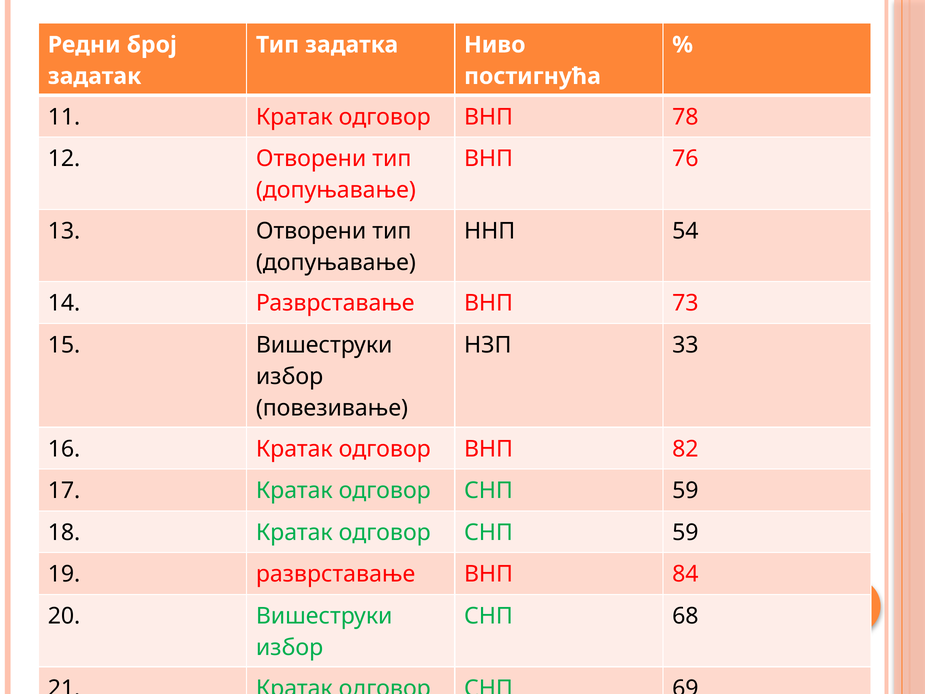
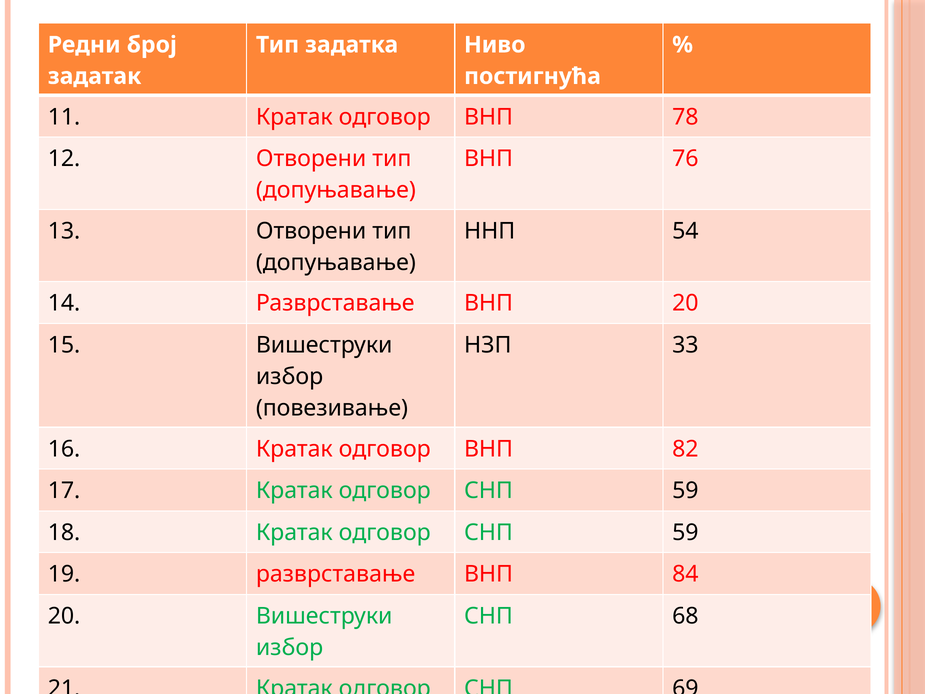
ВНП 73: 73 -> 20
